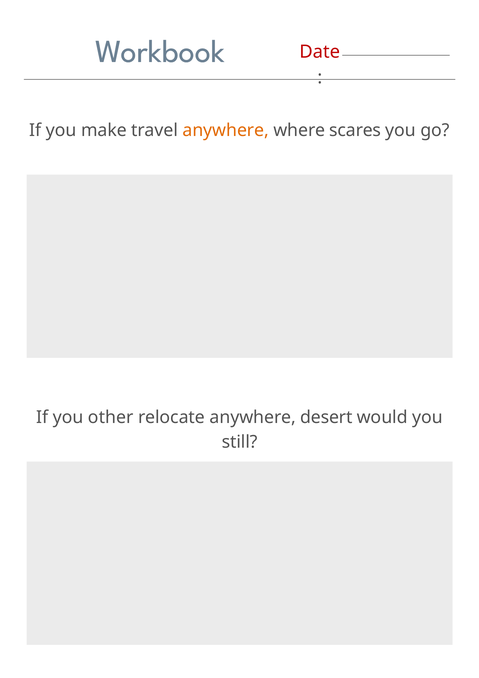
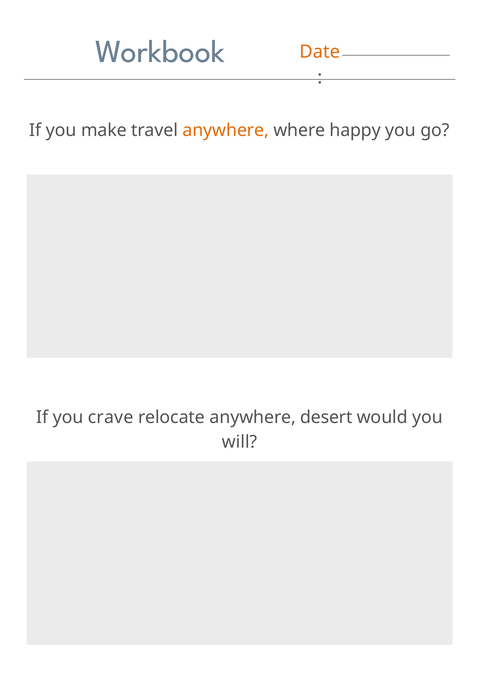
Date colour: red -> orange
scares: scares -> happy
other: other -> crave
still: still -> will
